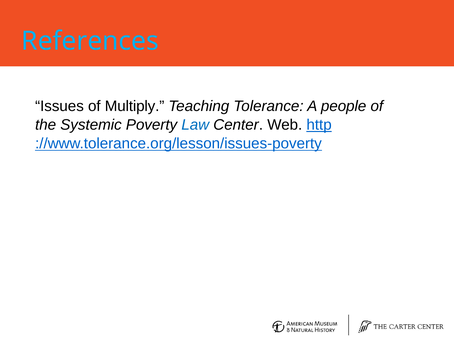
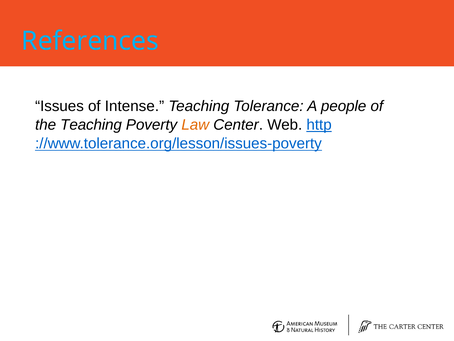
Multiply: Multiply -> Intense
the Systemic: Systemic -> Teaching
Law colour: blue -> orange
